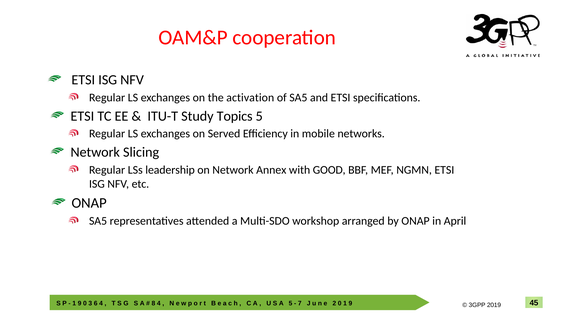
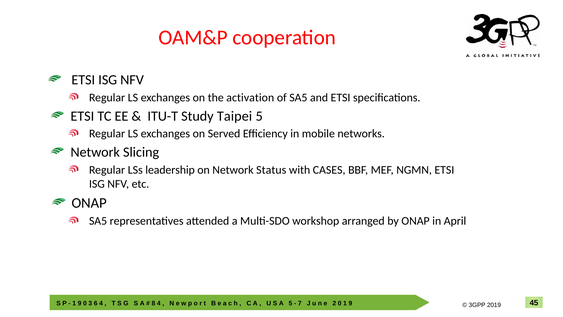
Topics: Topics -> Taipei
Annex: Annex -> Status
GOOD: GOOD -> CASES
